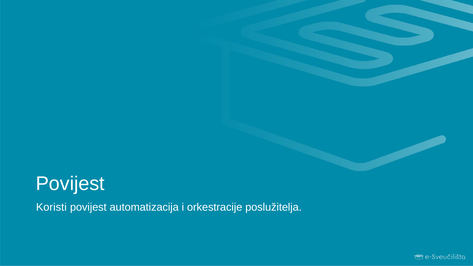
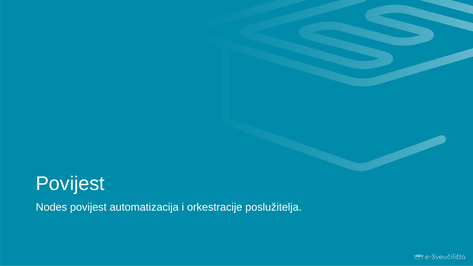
Koristi: Koristi -> Nodes
